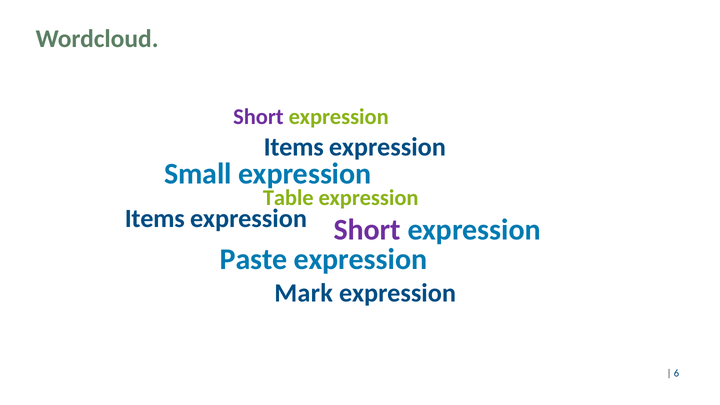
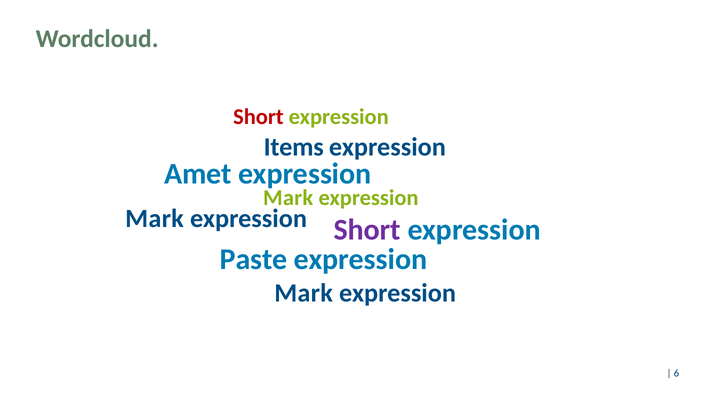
Short at (258, 117) colour: purple -> red
Small: Small -> Amet
Table at (288, 198): Table -> Mark
Items at (155, 219): Items -> Mark
